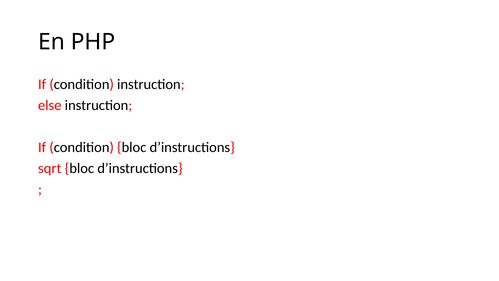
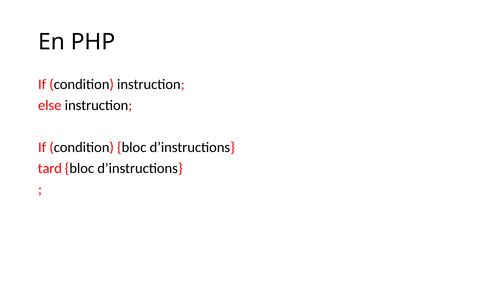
sqrt: sqrt -> tard
